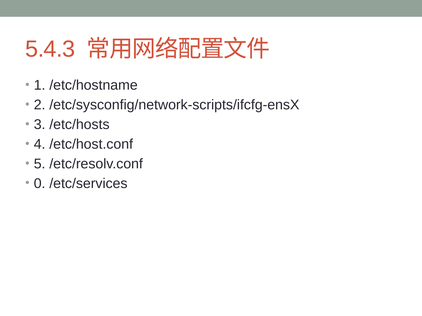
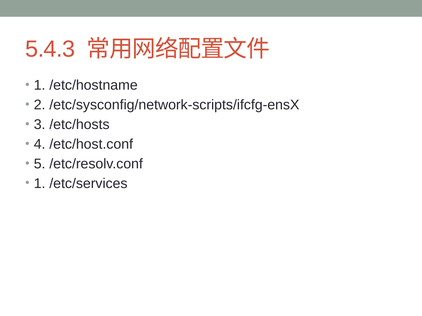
0 at (40, 184): 0 -> 1
